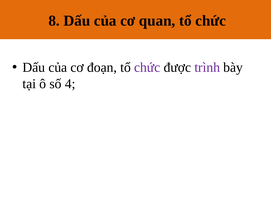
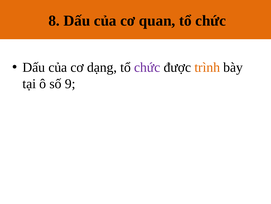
đoạn: đoạn -> dạng
trình colour: purple -> orange
4: 4 -> 9
